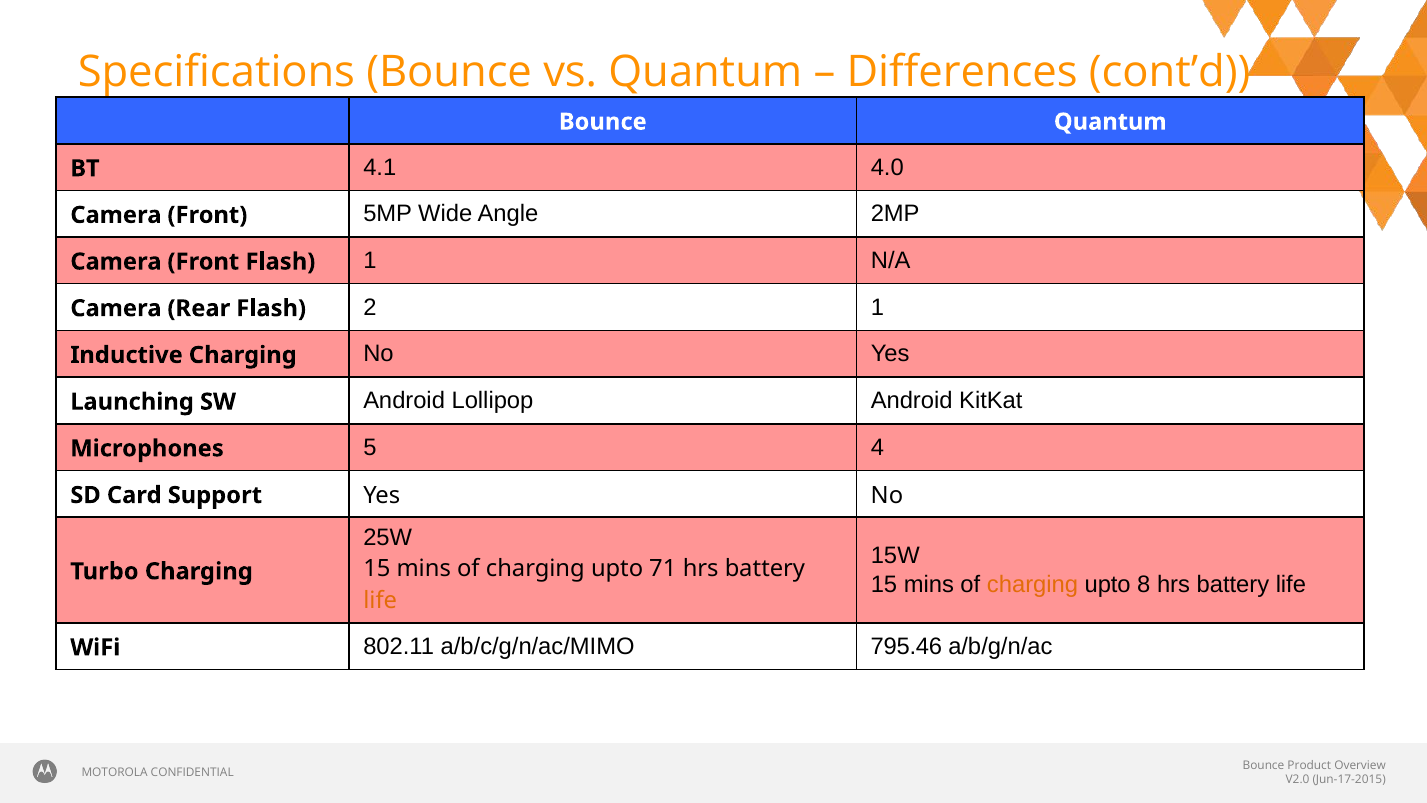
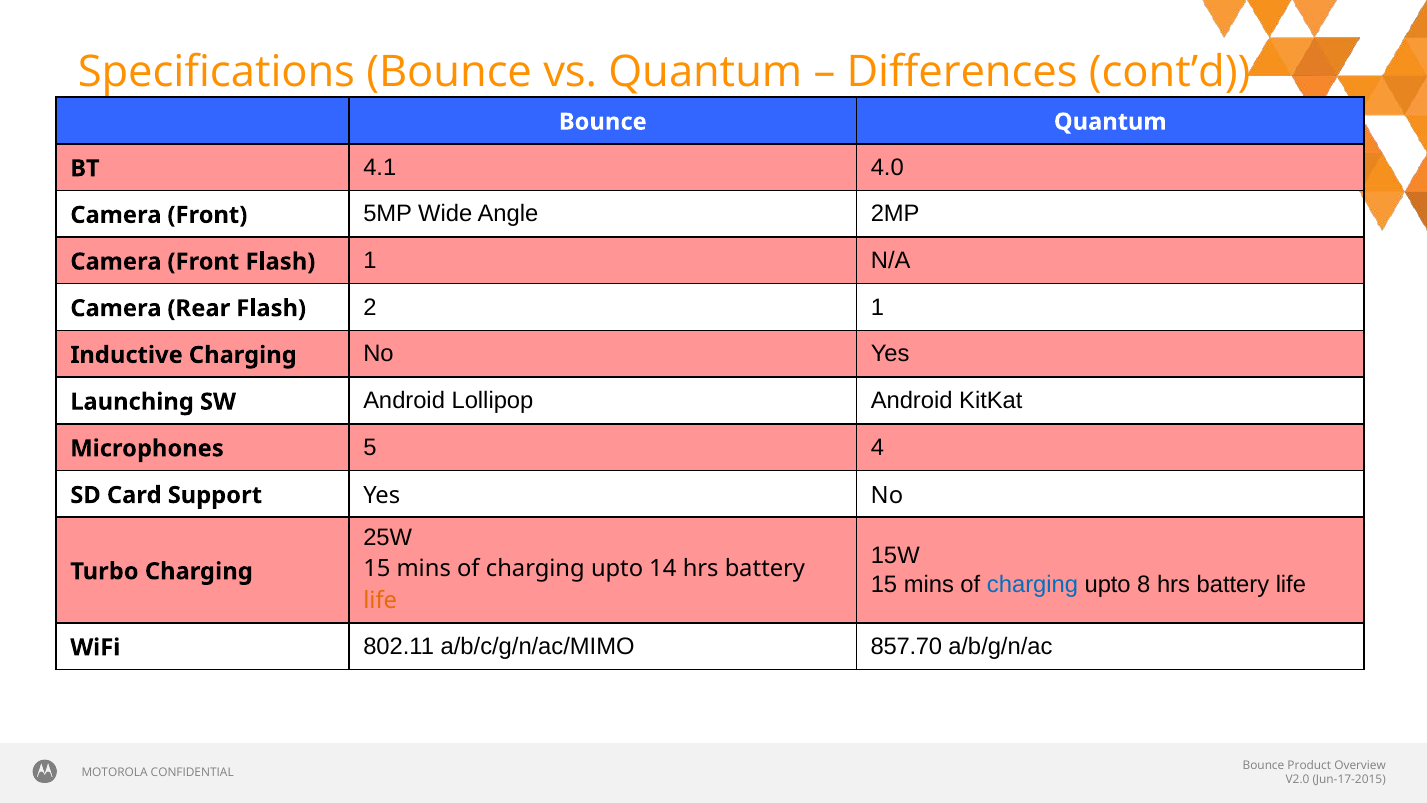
71: 71 -> 14
charging at (1033, 585) colour: orange -> blue
795.46: 795.46 -> 857.70
